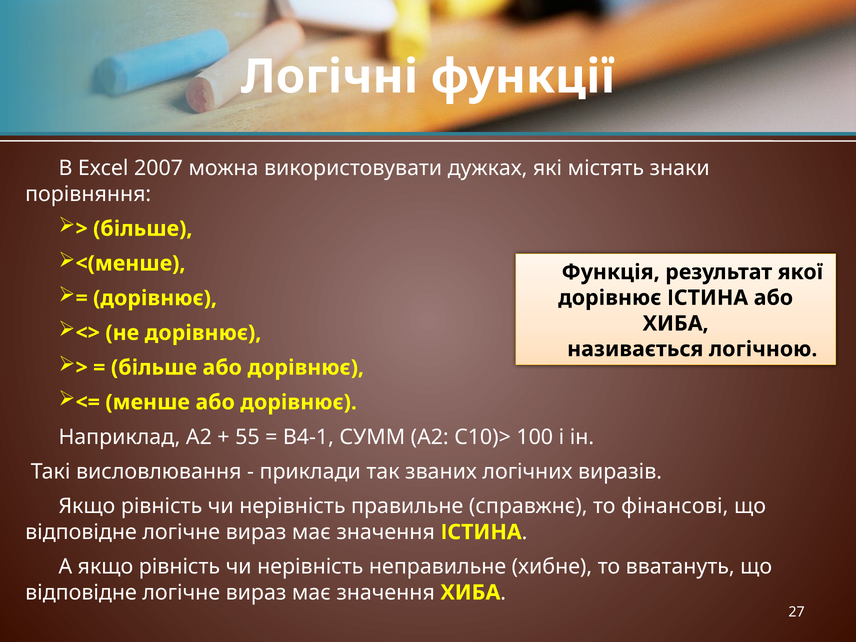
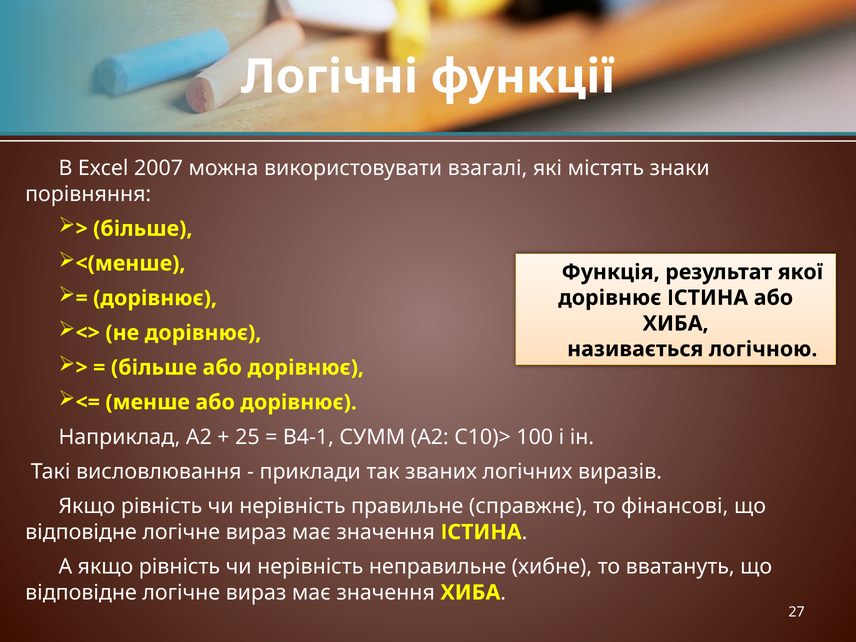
дужках: дужках -> взагалі
55: 55 -> 25
